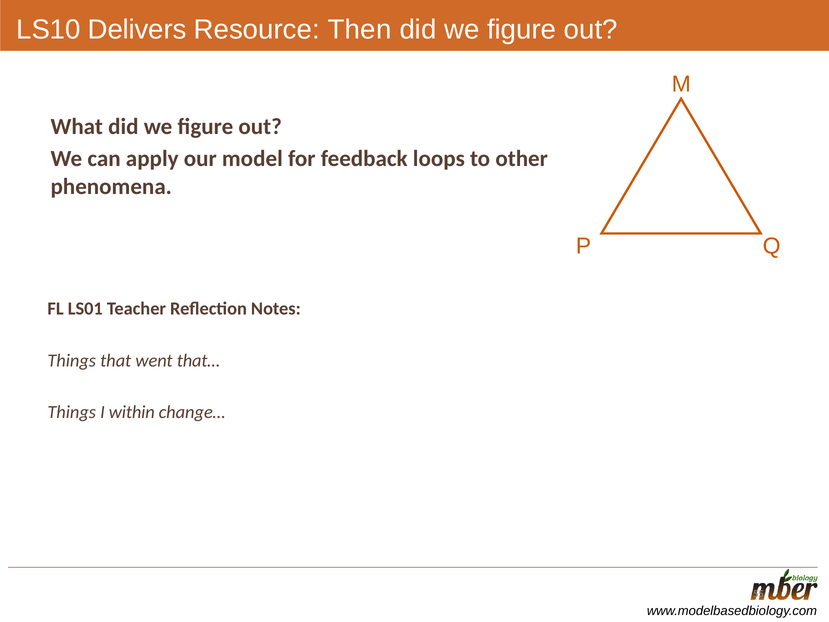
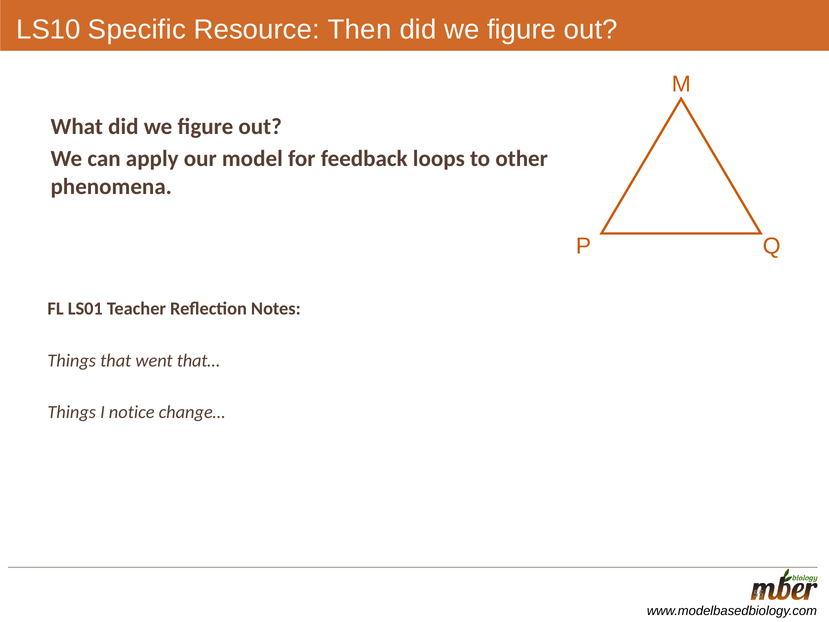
Delivers: Delivers -> Specific
within: within -> notice
